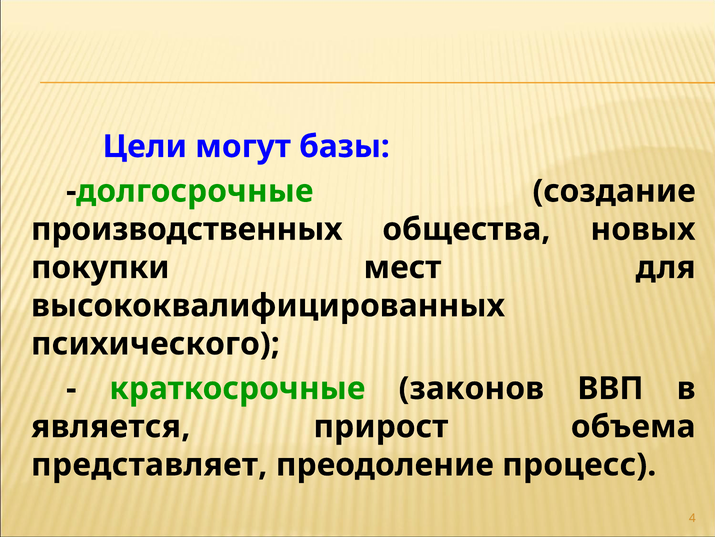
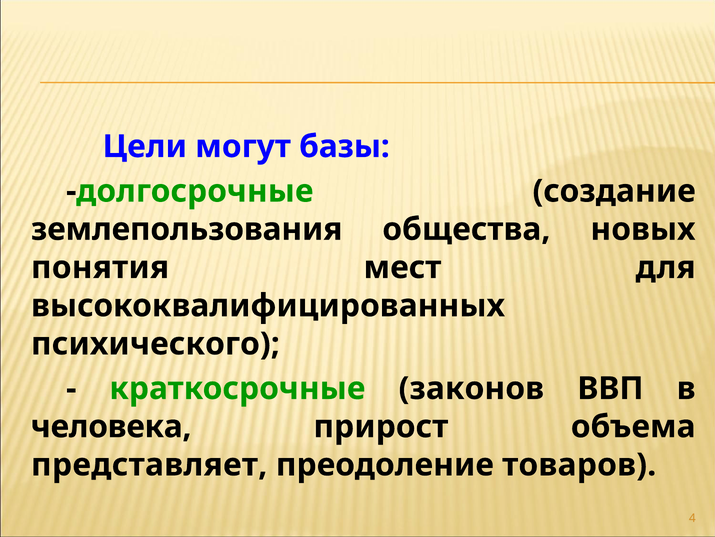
производственных: производственных -> землепользования
покупки: покупки -> понятия
является: является -> человека
процесс: процесс -> товаров
